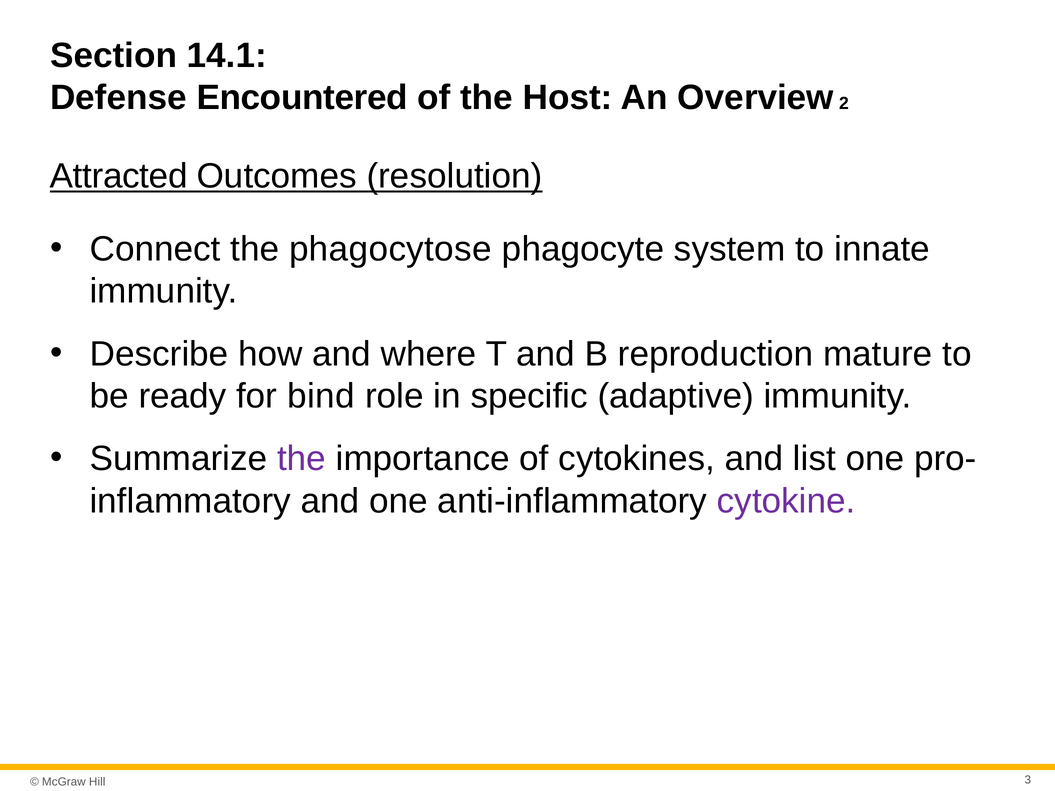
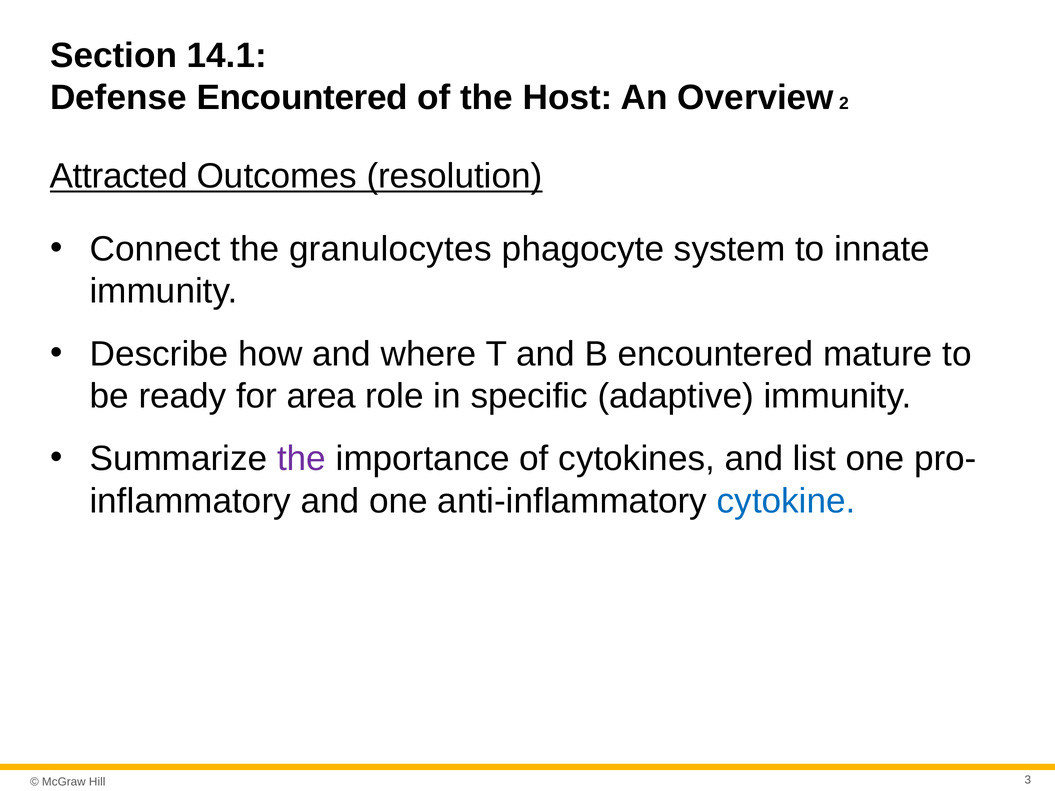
phagocytose: phagocytose -> granulocytes
B reproduction: reproduction -> encountered
bind: bind -> area
cytokine colour: purple -> blue
